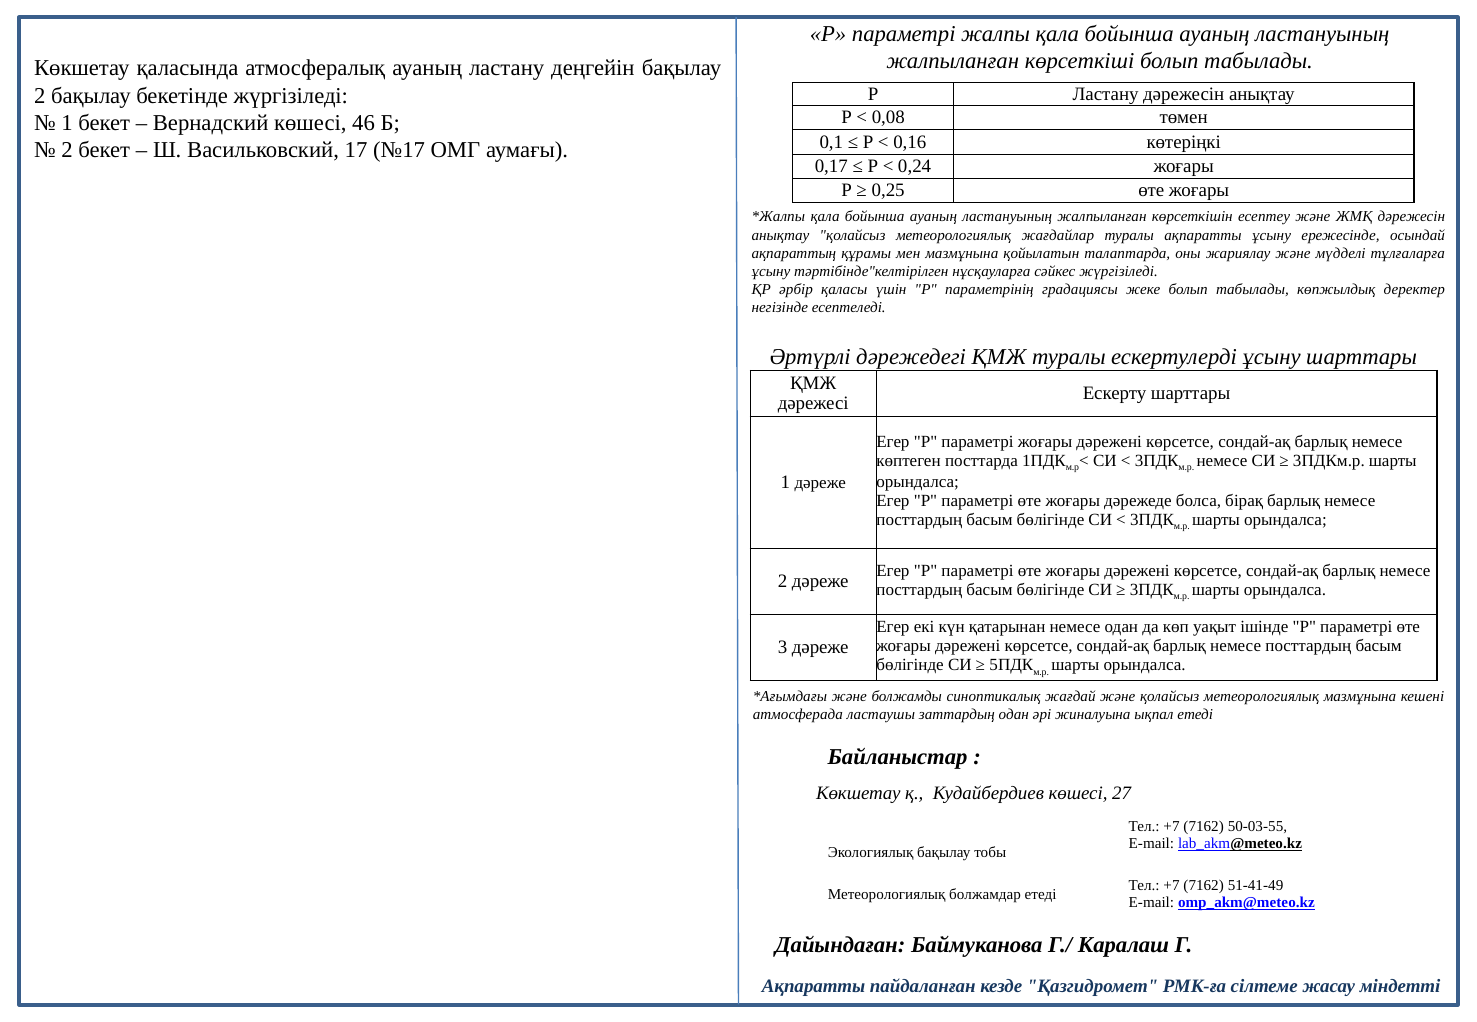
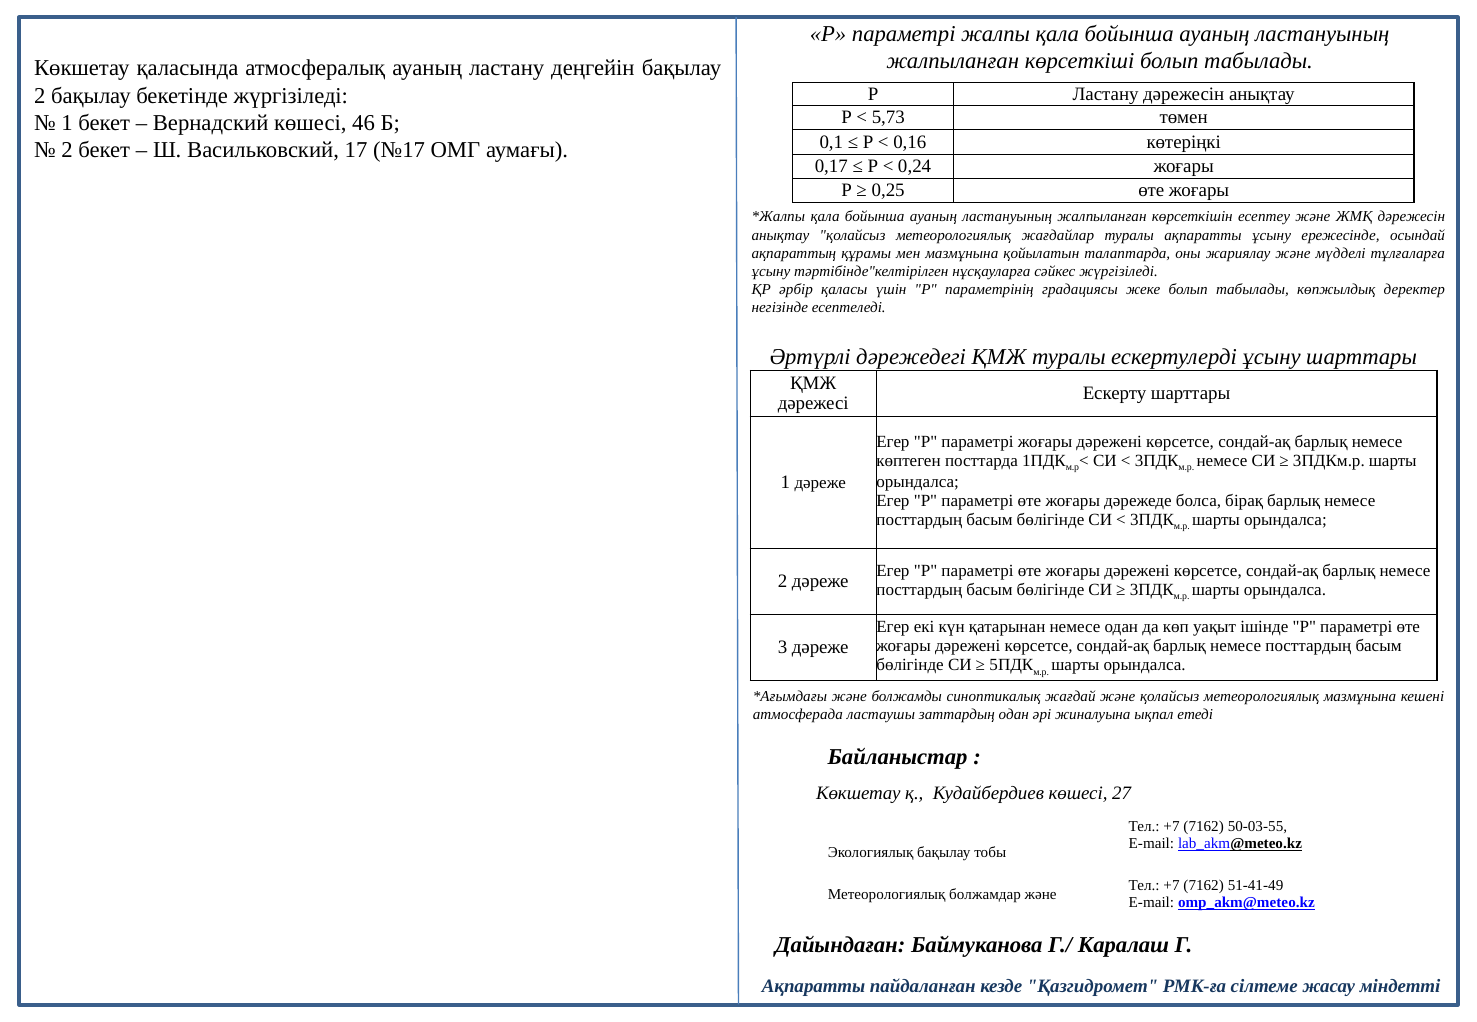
0,08: 0,08 -> 5,73
болжамдар етеді: етеді -> және
